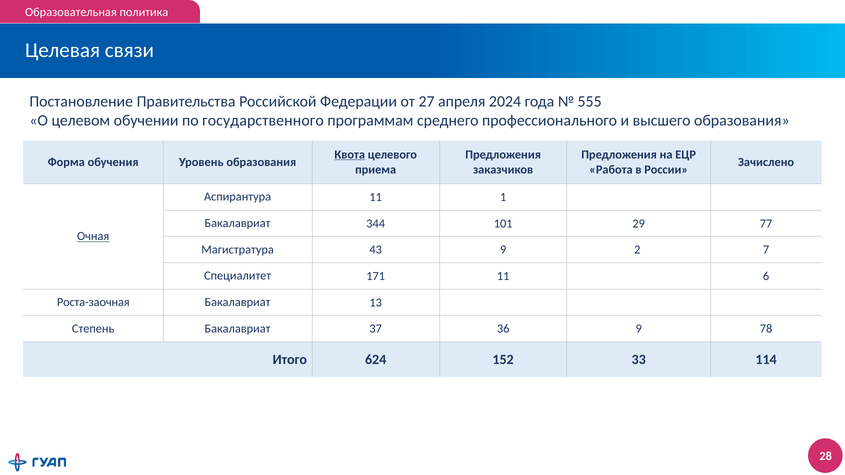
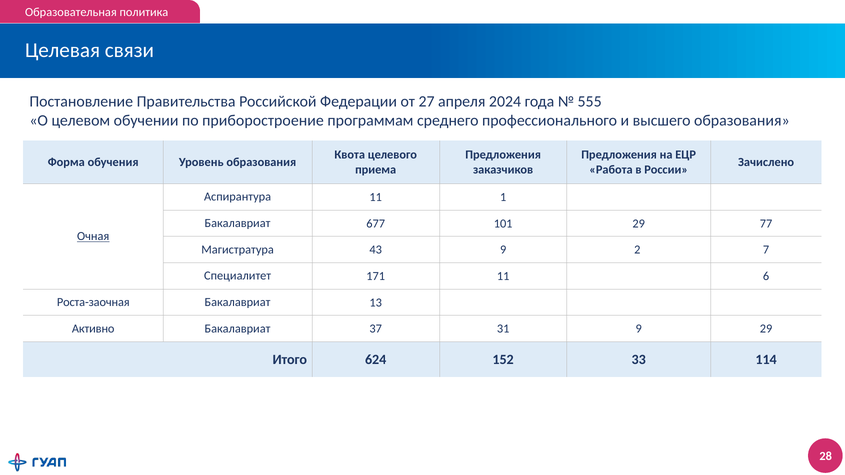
государственного: государственного -> приборостроение
Квота underline: present -> none
344: 344 -> 677
Степень: Степень -> Активно
36: 36 -> 31
9 78: 78 -> 29
